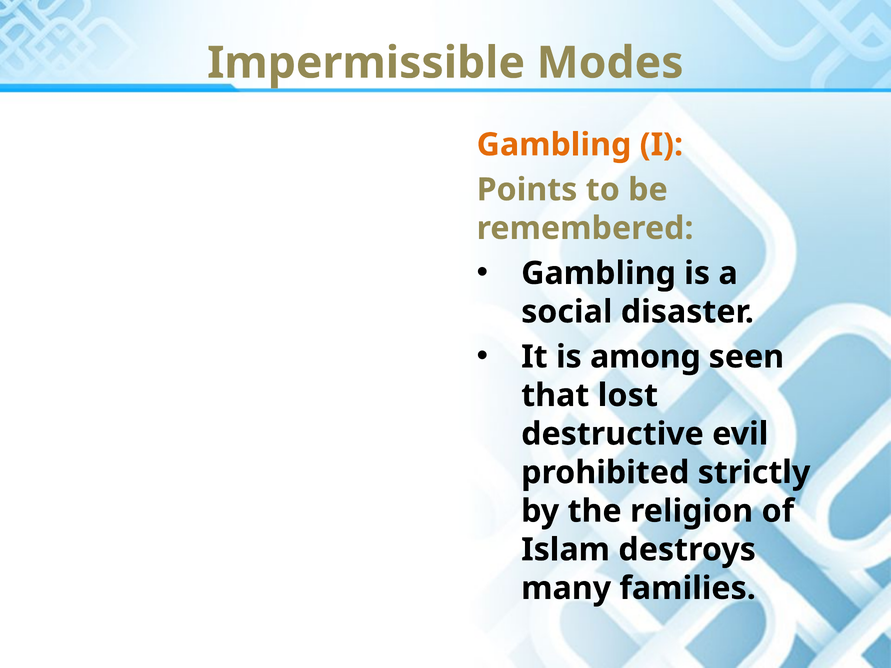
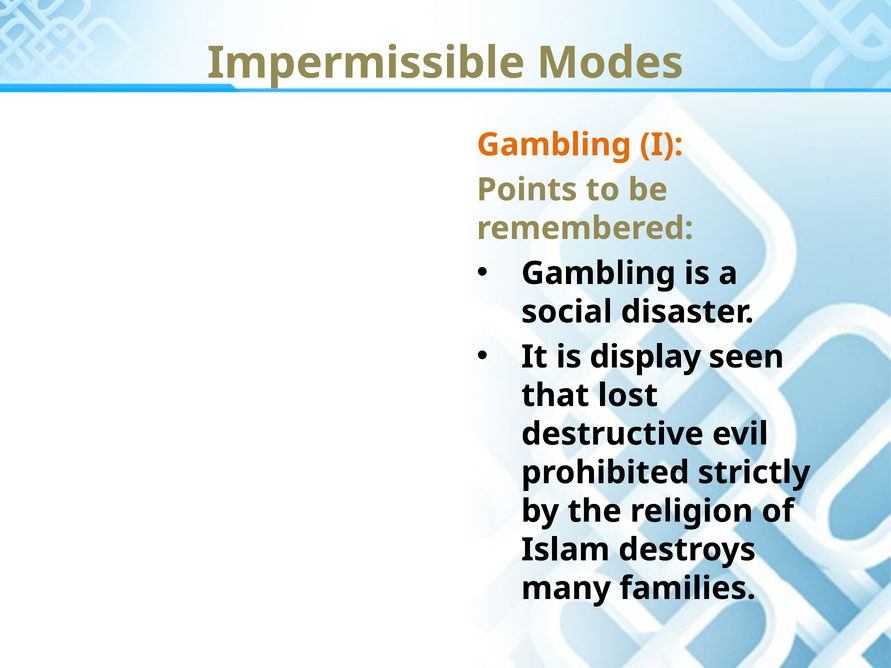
among: among -> display
